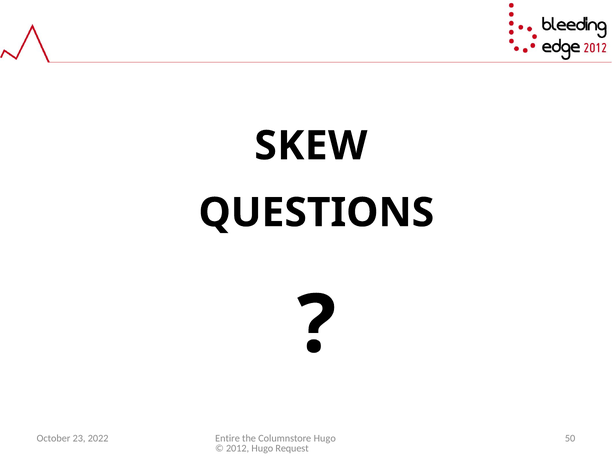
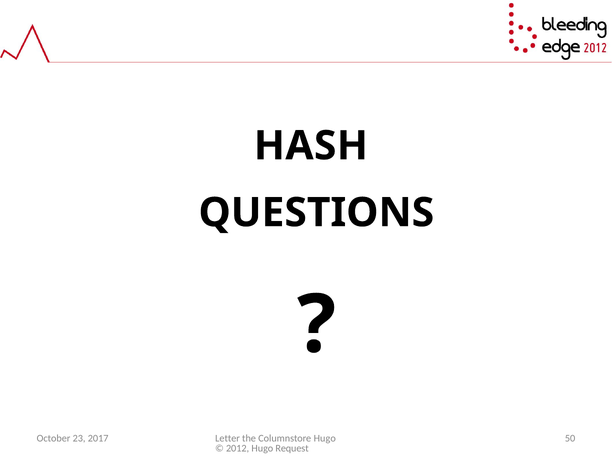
SKEW: SKEW -> HASH
Entire: Entire -> Letter
2022: 2022 -> 2017
